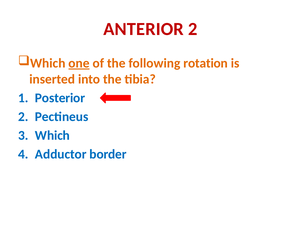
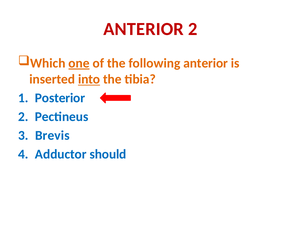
following rotation: rotation -> anterior
into underline: none -> present
Which at (52, 135): Which -> Brevis
border: border -> should
